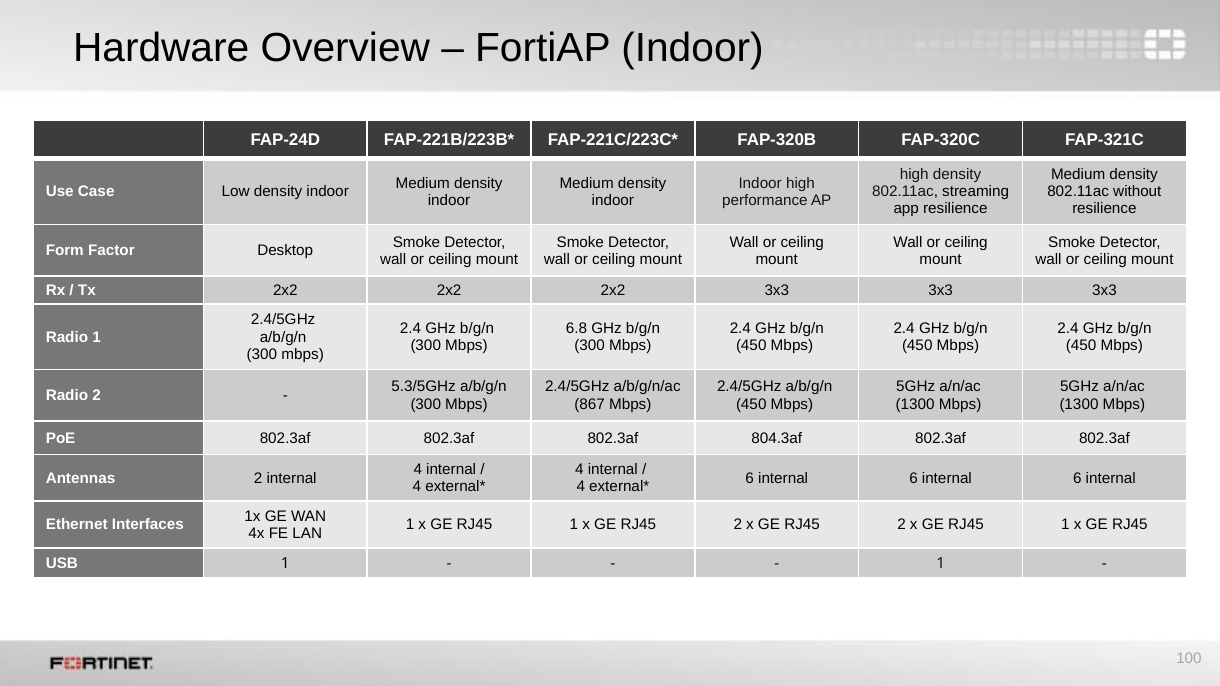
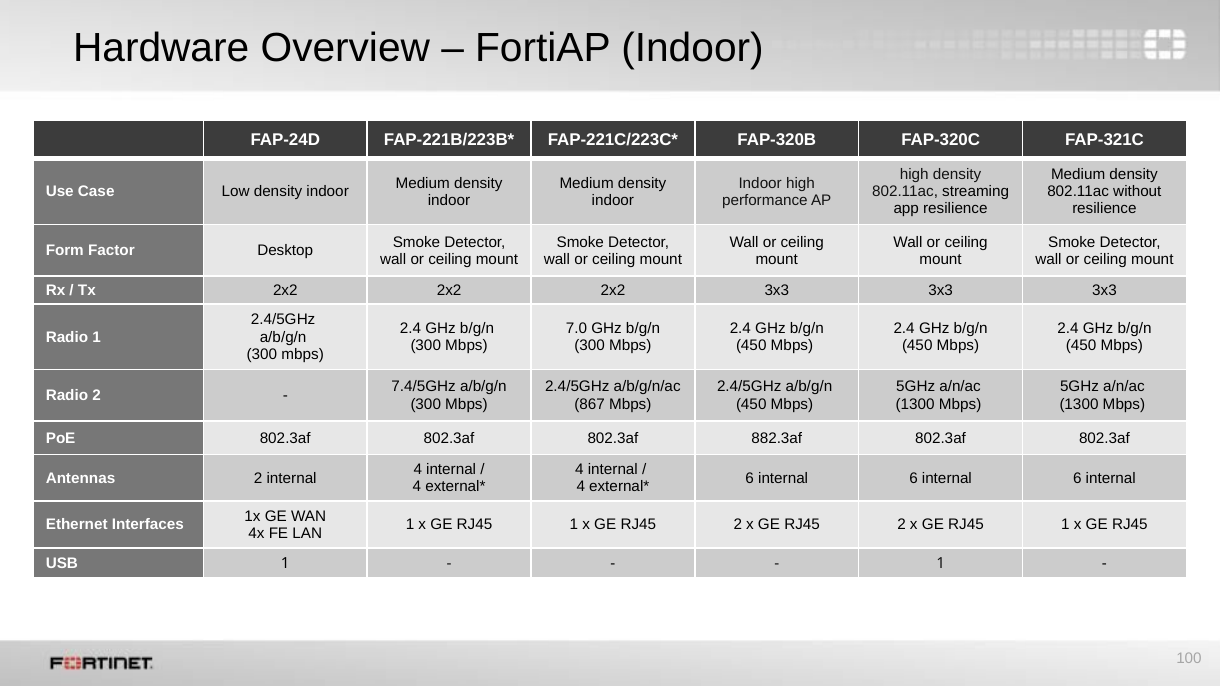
6.8: 6.8 -> 7.0
5.3/5GHz: 5.3/5GHz -> 7.4/5GHz
804.3af: 804.3af -> 882.3af
